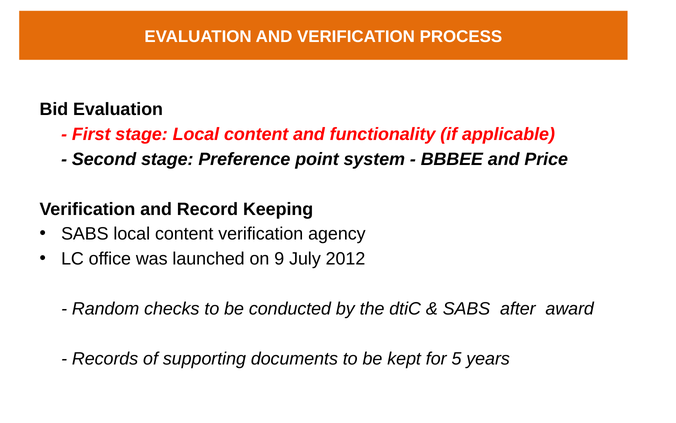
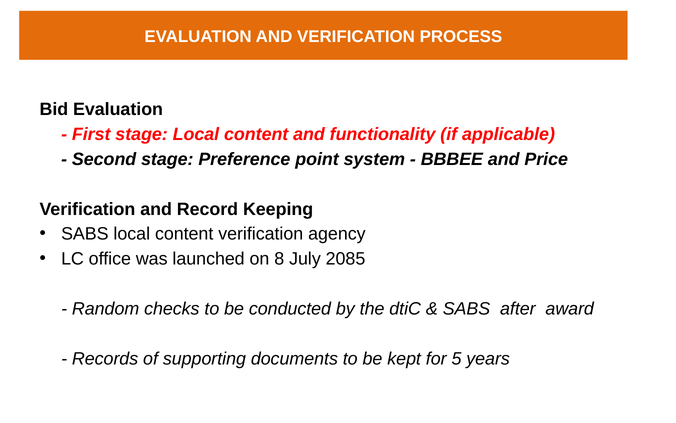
9: 9 -> 8
2012: 2012 -> 2085
